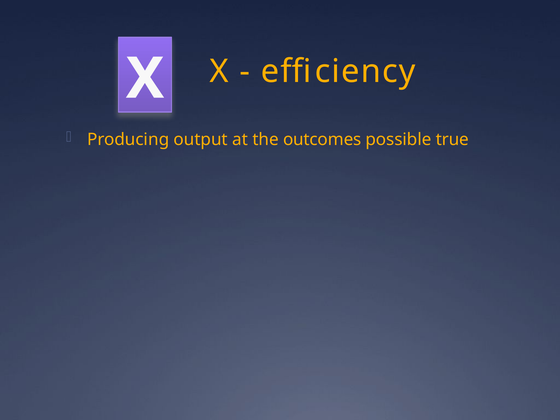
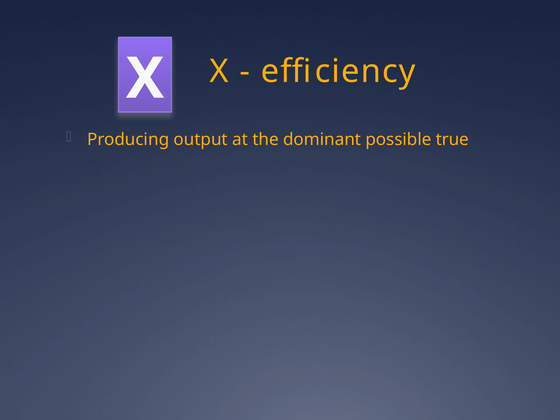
outcomes: outcomes -> dominant
